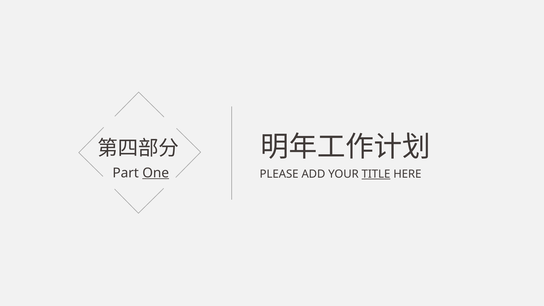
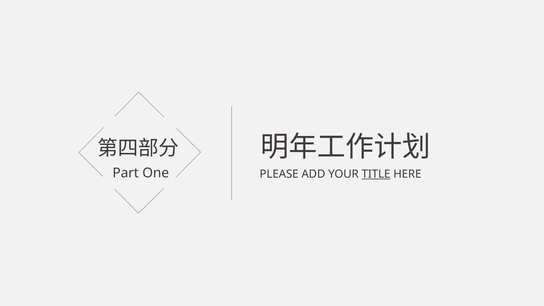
One underline: present -> none
